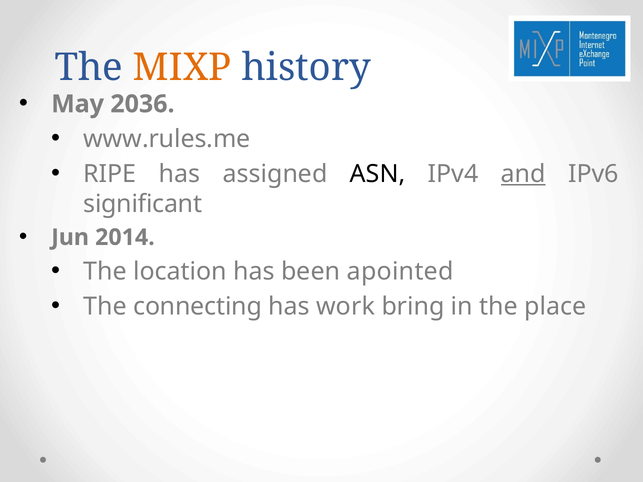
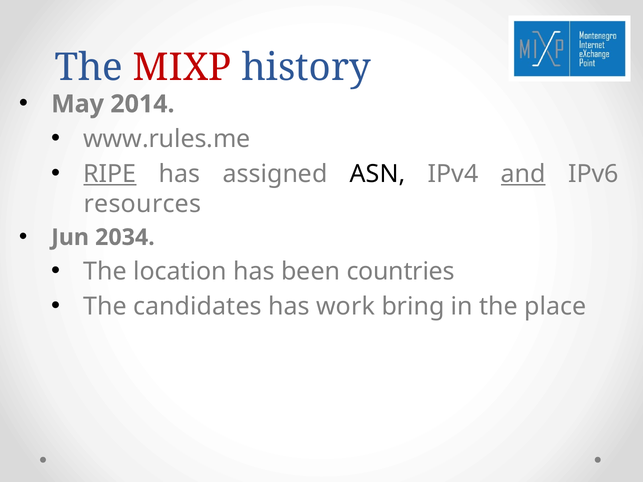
MIXP colour: orange -> red
2036: 2036 -> 2014
RIPE underline: none -> present
significant: significant -> resources
2014: 2014 -> 2034
apointed: apointed -> countries
connecting: connecting -> candidates
